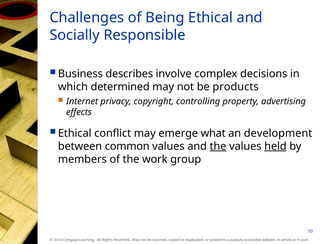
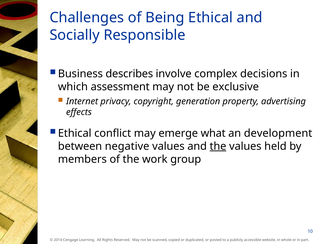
determined: determined -> assessment
products: products -> exclusive
controlling: controlling -> generation
common: common -> negative
held underline: present -> none
